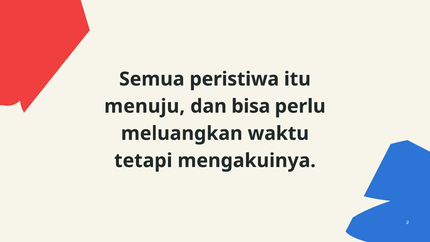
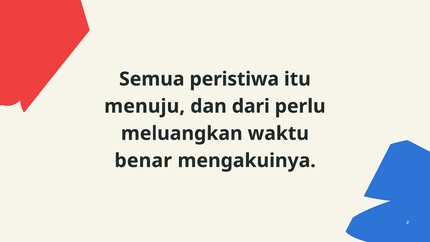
bisa: bisa -> dari
tetapi: tetapi -> benar
